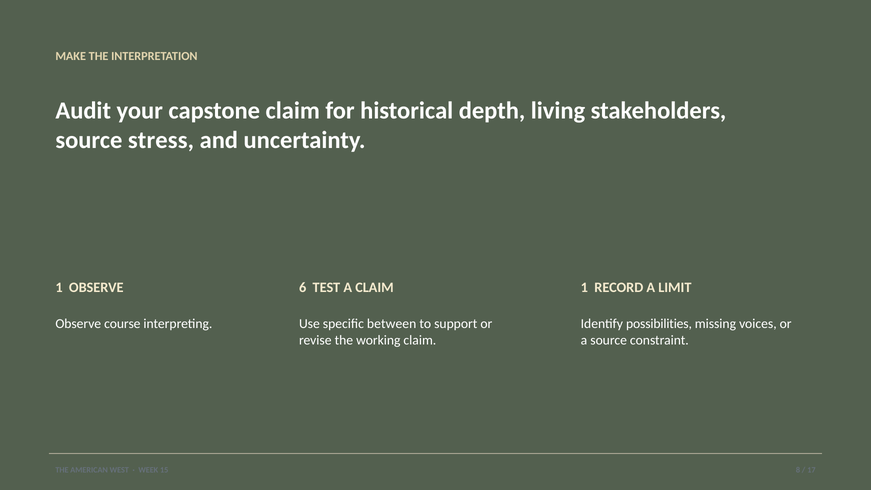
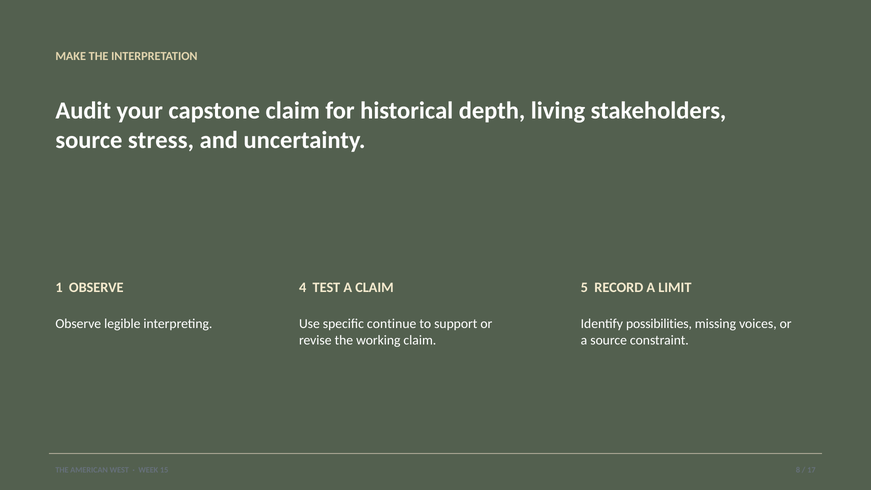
6: 6 -> 4
CLAIM 1: 1 -> 5
course: course -> legible
between: between -> continue
